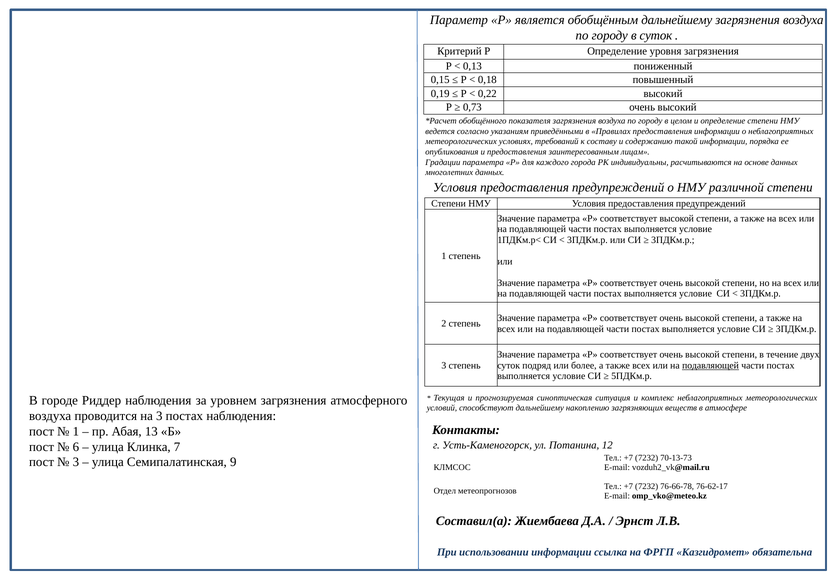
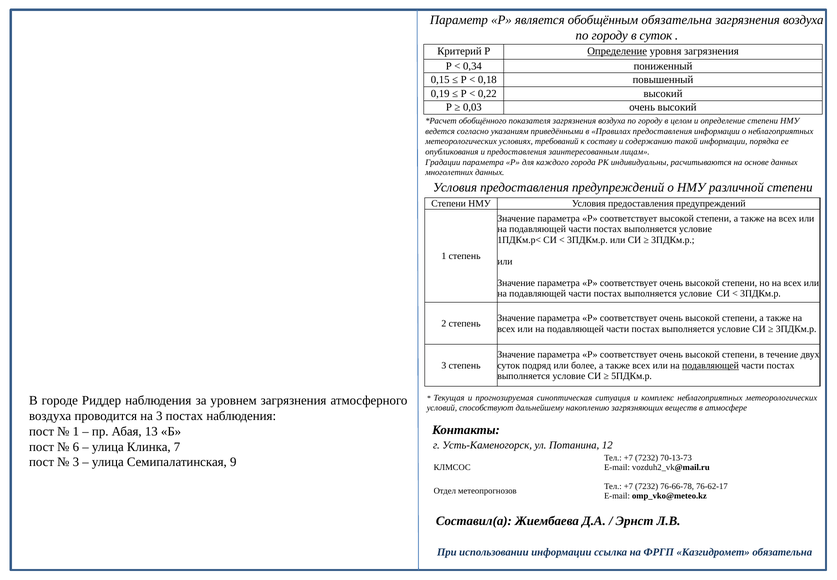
обобщённым дальнейшему: дальнейшему -> обязательна
Определение at (617, 51) underline: none -> present
0,13: 0,13 -> 0,34
0,73: 0,73 -> 0,03
